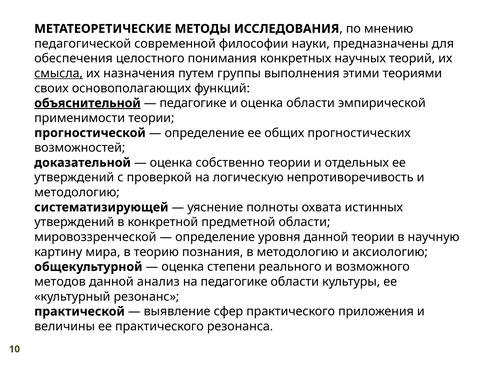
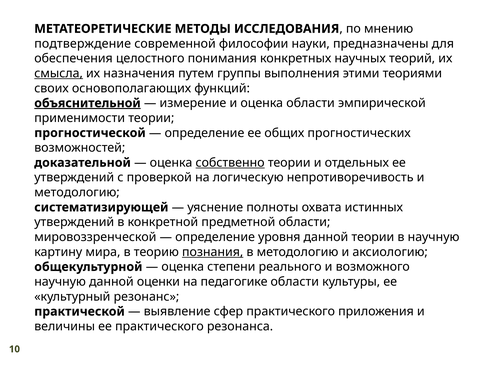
педагогической: педагогической -> подтверждение
педагогике at (193, 103): педагогике -> измерение
собственно underline: none -> present
познания underline: none -> present
методов at (60, 282): методов -> научную
анализ: анализ -> оценки
